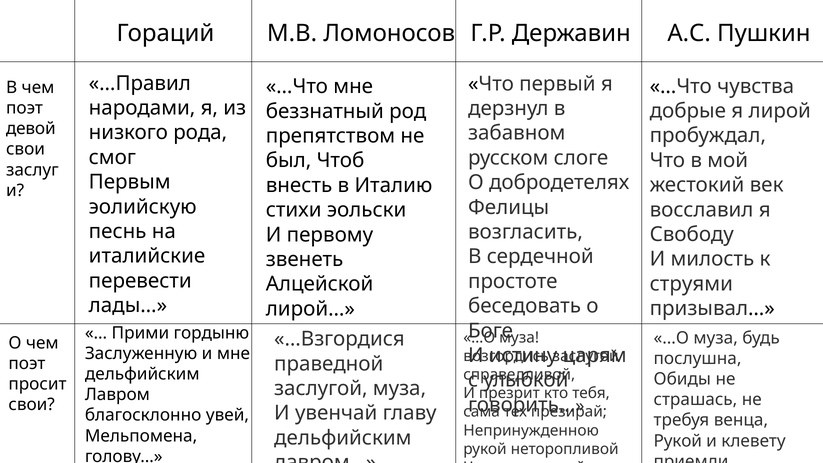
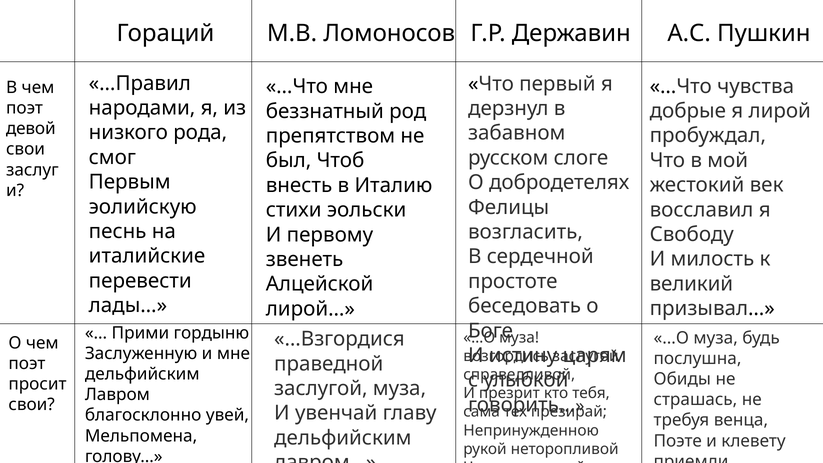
струями: струями -> великий
Рукой at (678, 441): Рукой -> Поэте
